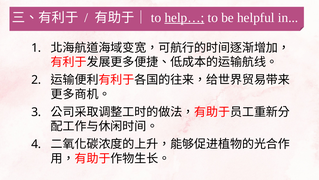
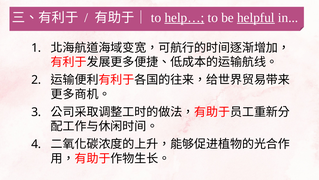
helpful underline: none -> present
